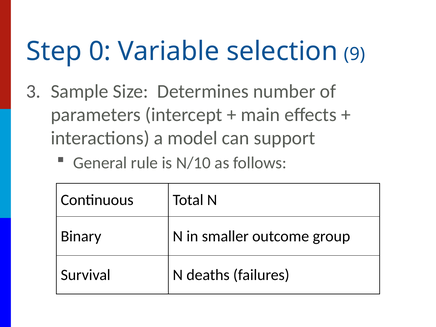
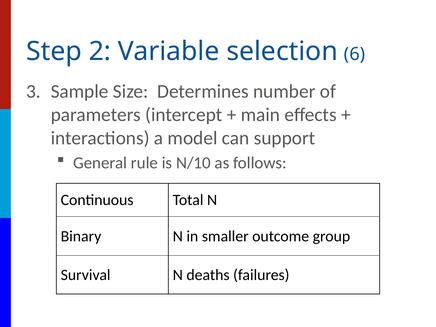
0: 0 -> 2
9: 9 -> 6
